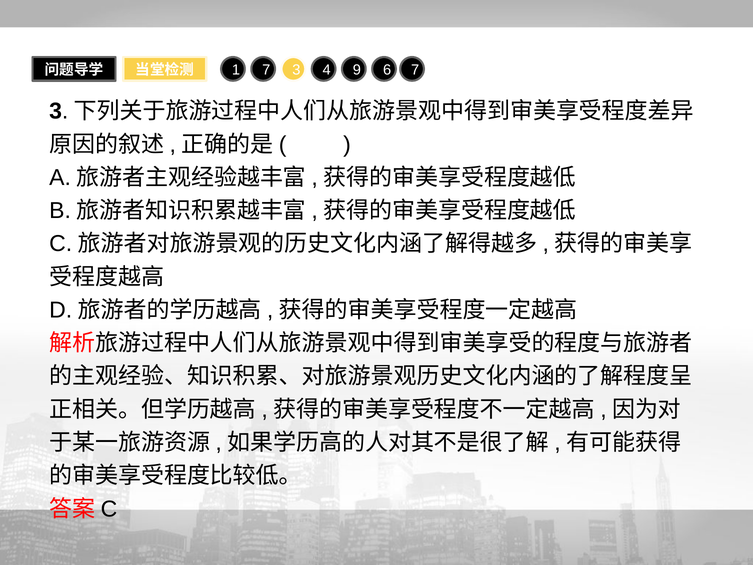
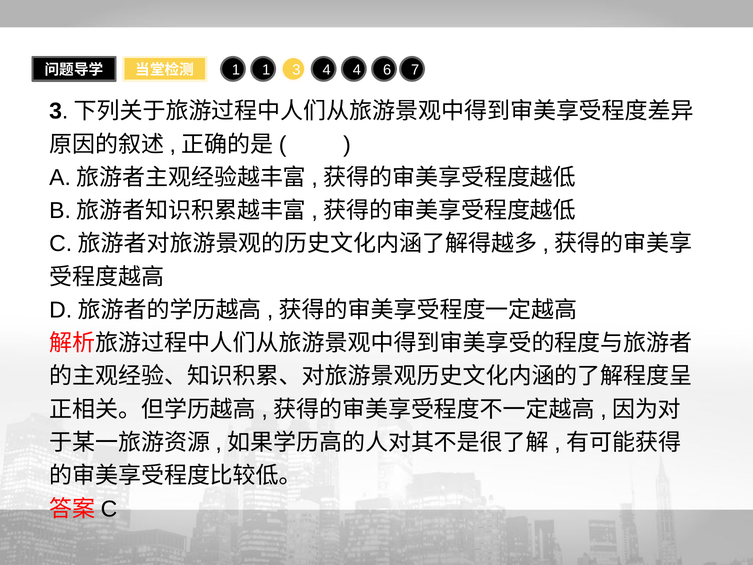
1 7: 7 -> 1
4 9: 9 -> 4
